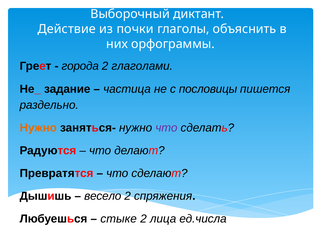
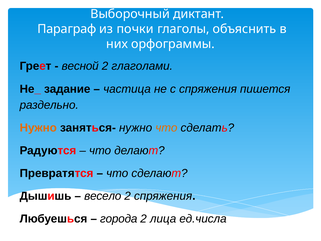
Действие: Действие -> Параграф
города: города -> весной
с пословицы: пословицы -> спряжения
что at (166, 128) colour: purple -> orange
стыке: стыке -> города
